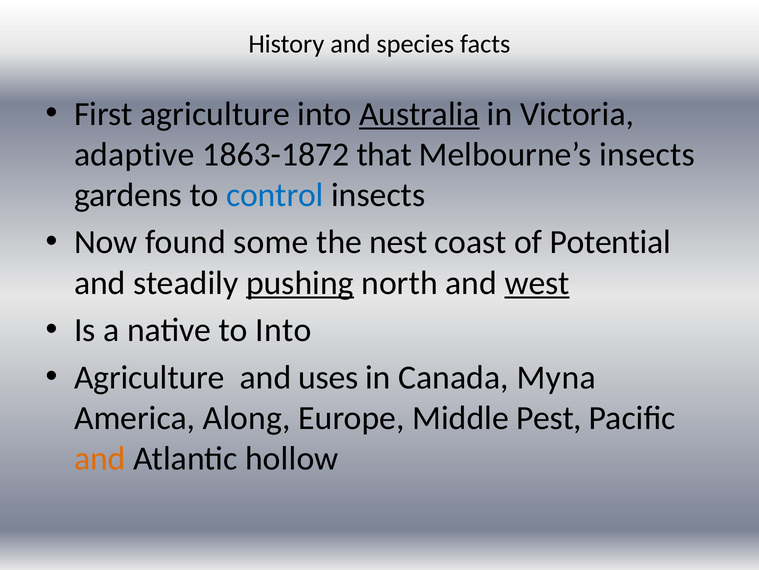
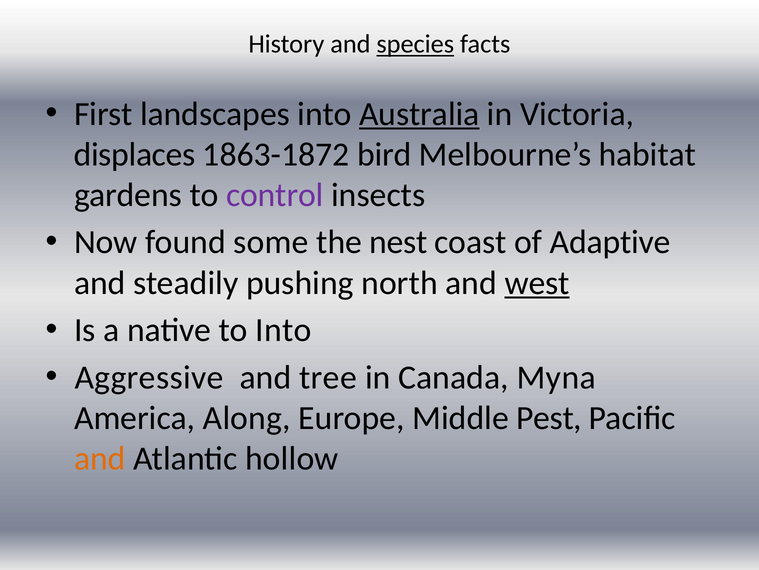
species underline: none -> present
First agriculture: agriculture -> landscapes
adaptive: adaptive -> displaces
that: that -> bird
Melbourne’s insects: insects -> habitat
control colour: blue -> purple
Potential: Potential -> Adaptive
pushing underline: present -> none
Agriculture at (149, 377): Agriculture -> Aggressive
uses: uses -> tree
